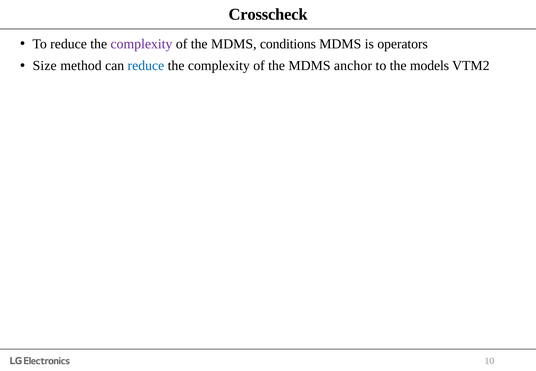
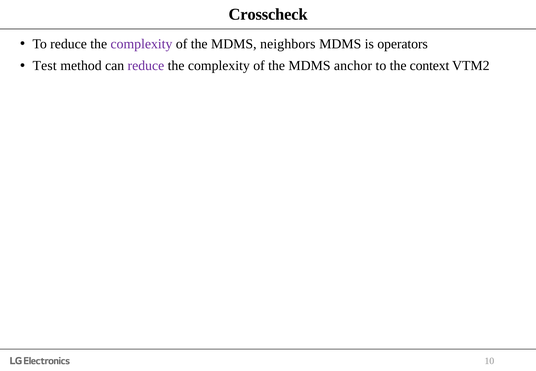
conditions: conditions -> neighbors
Size: Size -> Test
reduce at (146, 66) colour: blue -> purple
models: models -> context
